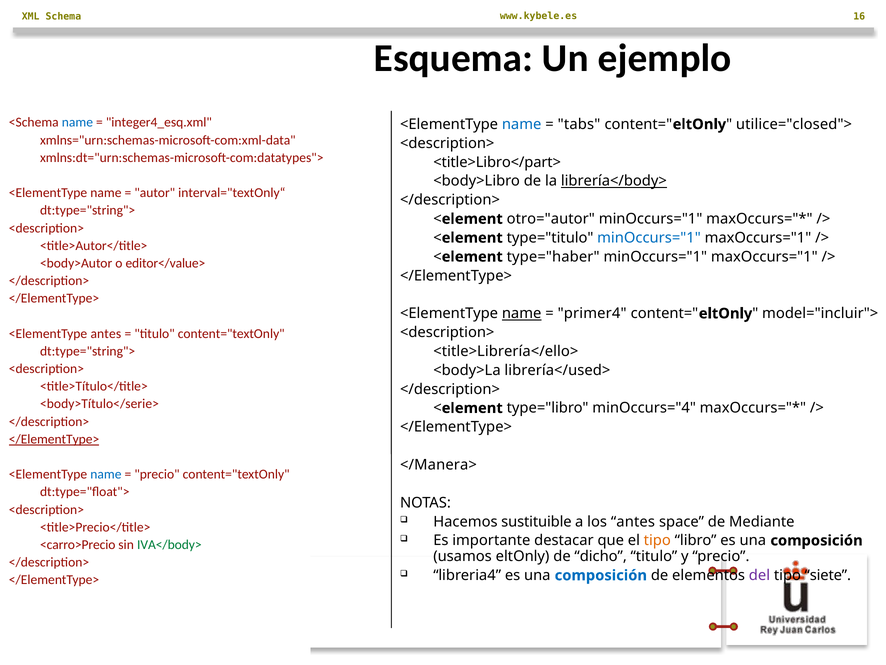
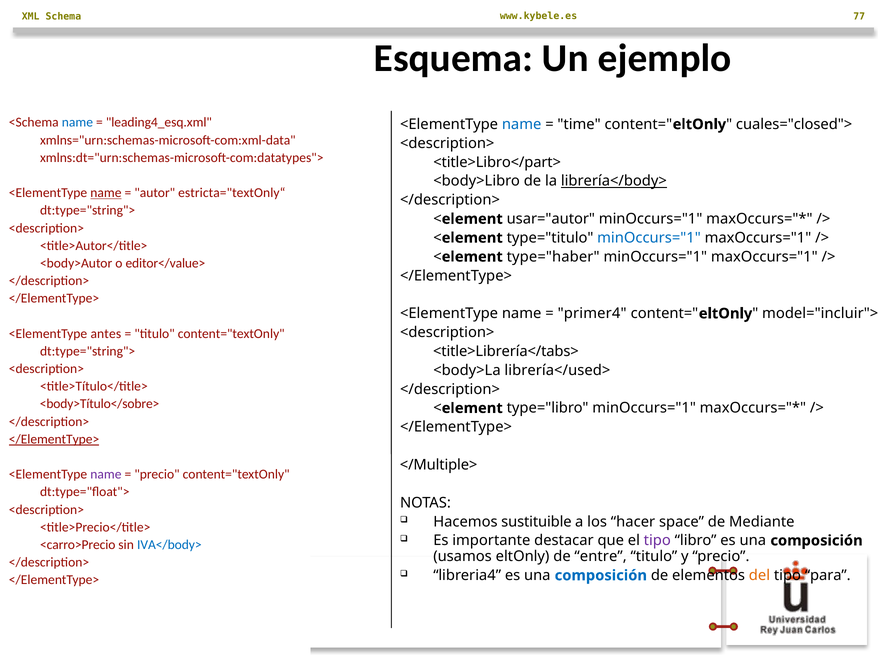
16: 16 -> 77
integer4_esq.xml: integer4_esq.xml -> leading4_esq.xml
tabs: tabs -> time
utilice="closed">: utilice="closed"> -> cuales="closed">
name at (106, 193) underline: none -> present
interval="textOnly“: interval="textOnly“ -> estricta="textOnly“
otro="autor: otro="autor -> usar="autor
name at (522, 313) underline: present -> none
<title>Librería</ello>: <title>Librería</ello> -> <title>Librería</tabs>
<body>Título</serie>: <body>Título</serie> -> <body>Título</sobre>
type="libro minOccurs="4: minOccurs="4 -> minOccurs="1
</Manera>: </Manera> -> </Multiple>
name at (106, 474) colour: blue -> purple
los antes: antes -> hacer
tipo at (657, 540) colour: orange -> purple
IVA</body> colour: green -> blue
dicho: dicho -> entre
del colour: purple -> orange
siete: siete -> para
